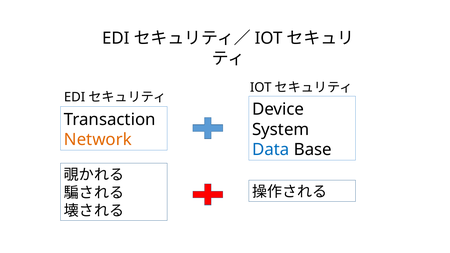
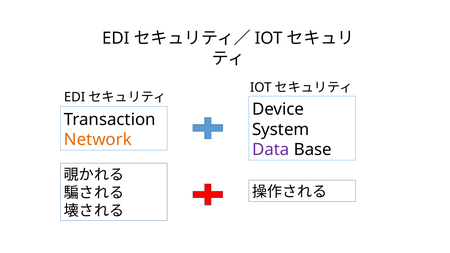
Data colour: blue -> purple
